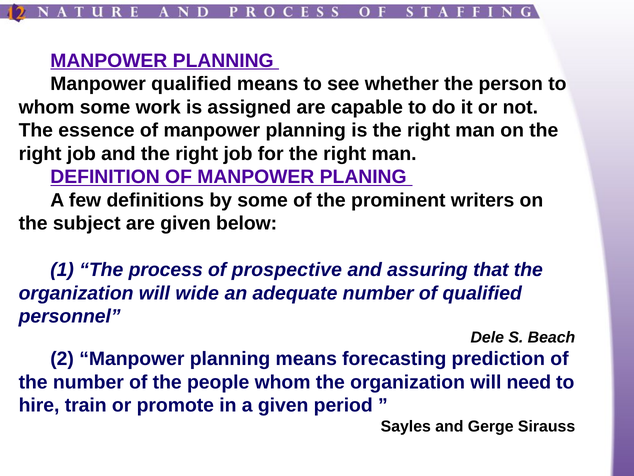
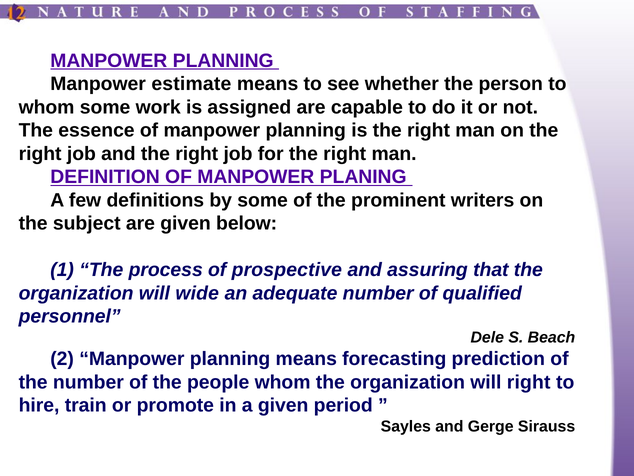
Manpower qualified: qualified -> estimate
will need: need -> right
